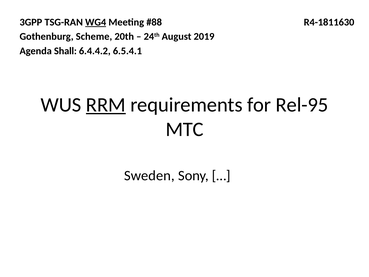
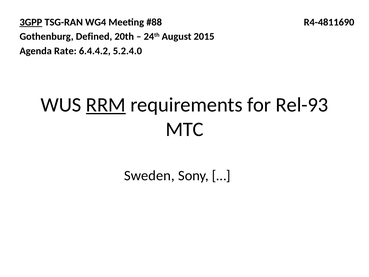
3GPP underline: none -> present
WG4 underline: present -> none
R4-1811630: R4-1811630 -> R4-4811690
Scheme: Scheme -> Defined
2019: 2019 -> 2015
Shall: Shall -> Rate
6.5.4.1: 6.5.4.1 -> 5.2.4.0
Rel-95: Rel-95 -> Rel-93
